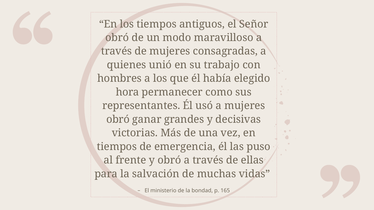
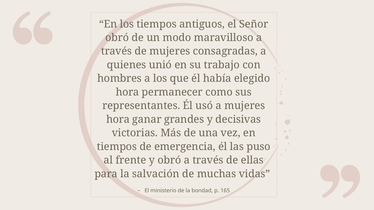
obró at (118, 120): obró -> hora
